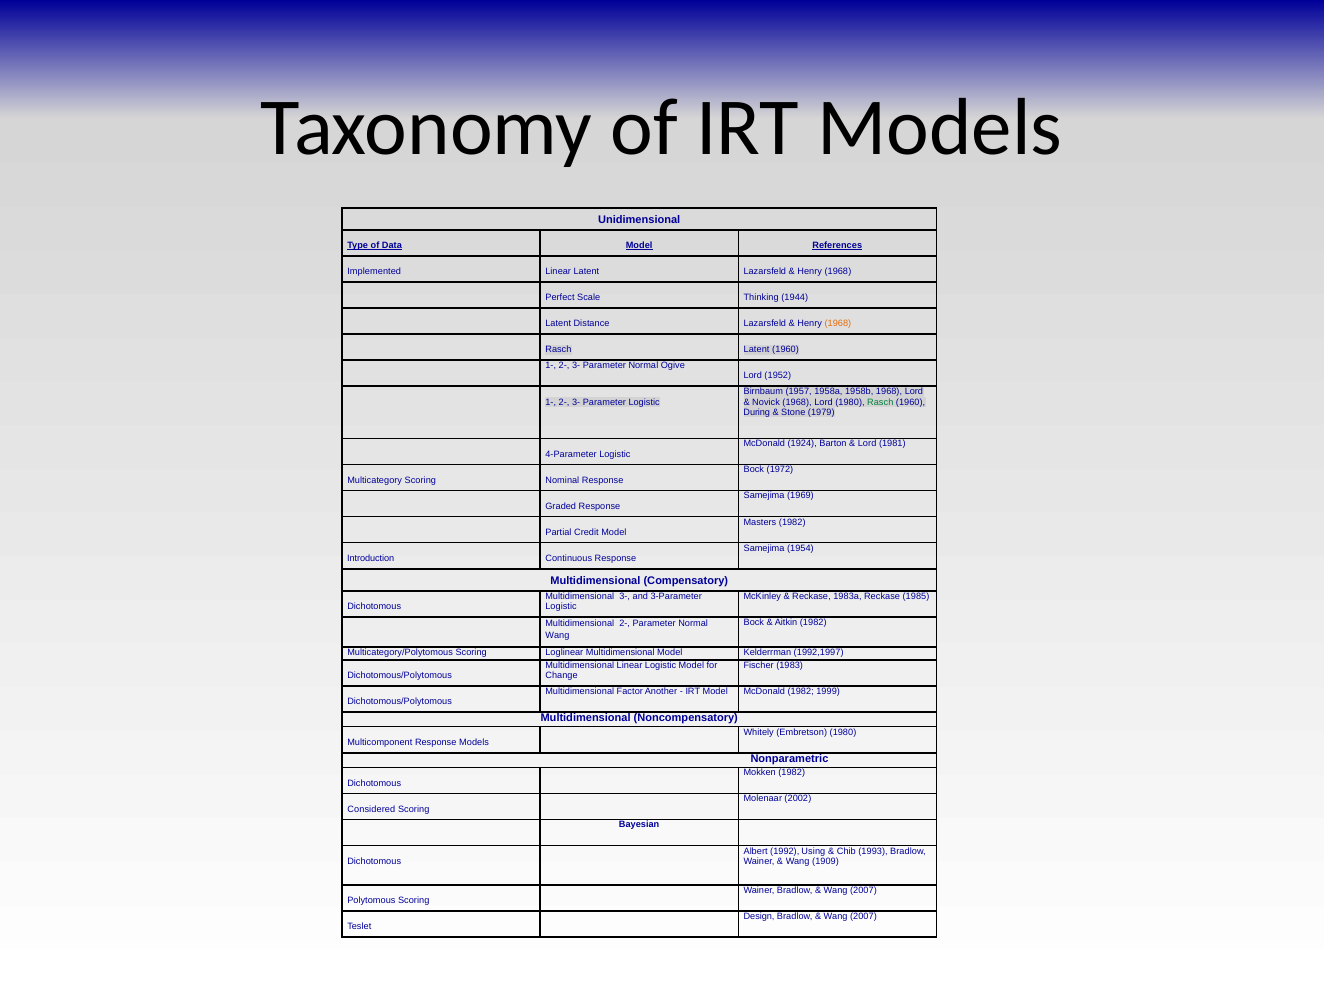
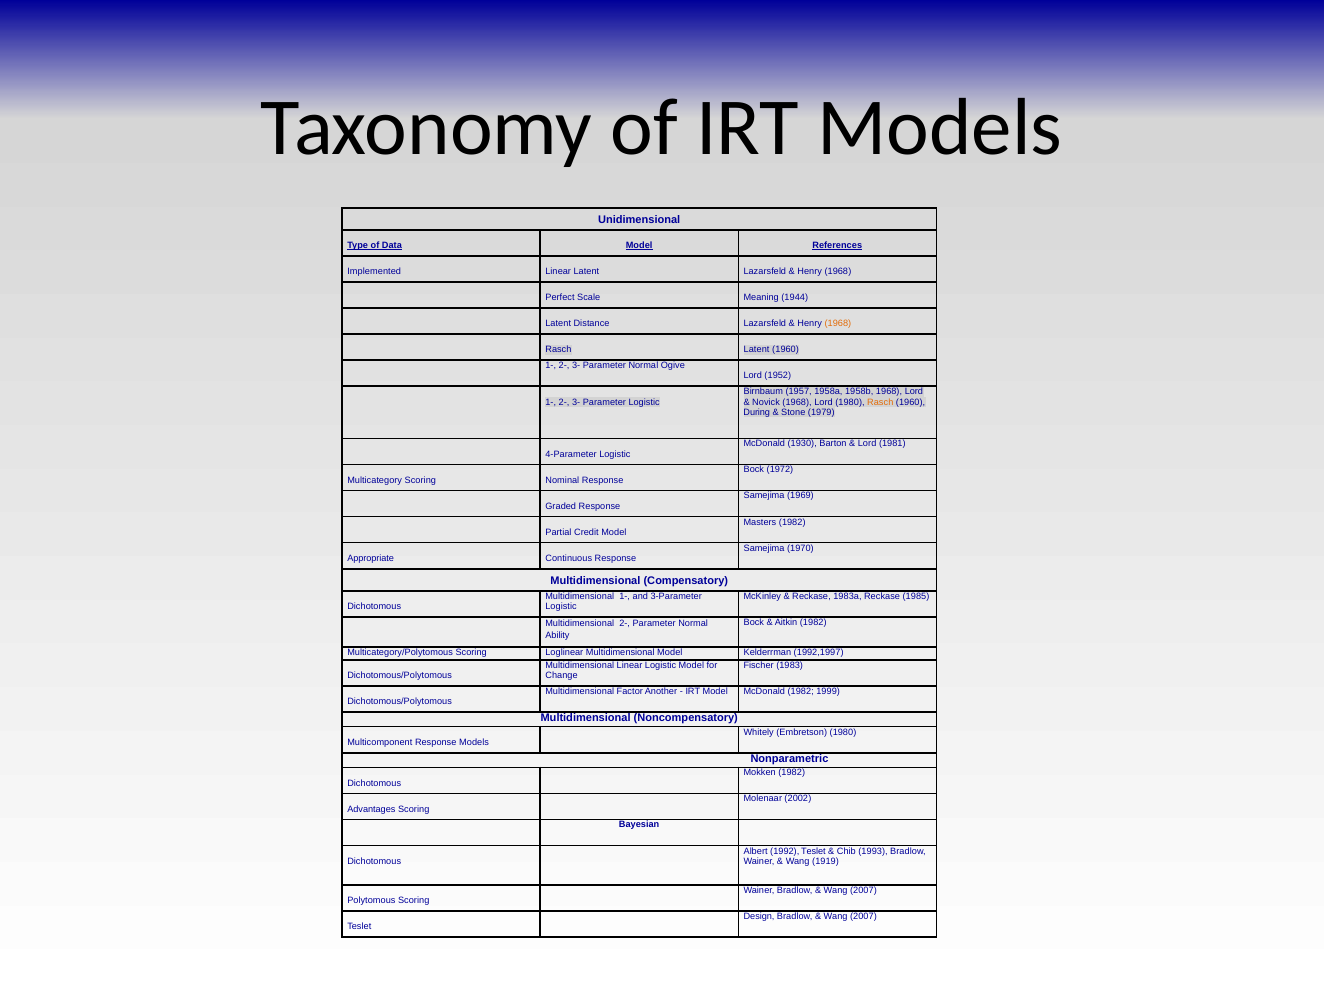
Thinking: Thinking -> Meaning
Rasch at (880, 402) colour: green -> orange
1924: 1924 -> 1930
1954: 1954 -> 1970
Introduction: Introduction -> Appropriate
Multidimensional 3-: 3- -> 1-
Wang at (557, 636): Wang -> Ability
Considered: Considered -> Advantages
1992 Using: Using -> Teslet
1909: 1909 -> 1919
